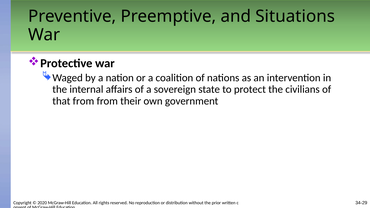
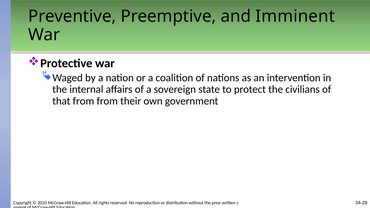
Situations: Situations -> Imminent
